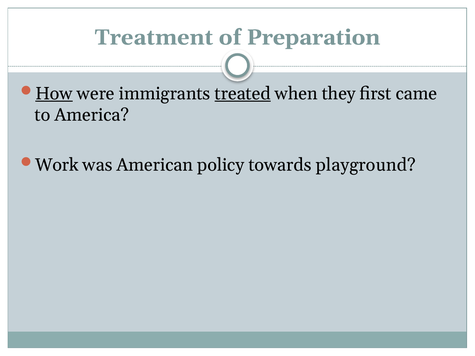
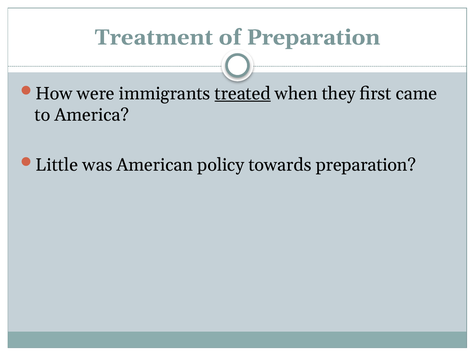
How underline: present -> none
Work: Work -> Little
towards playground: playground -> preparation
